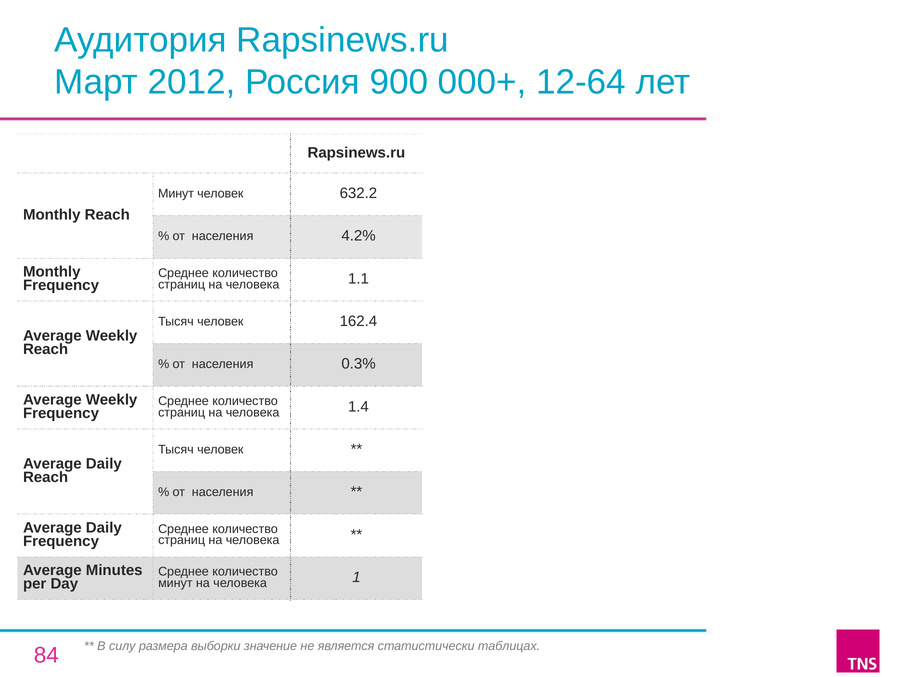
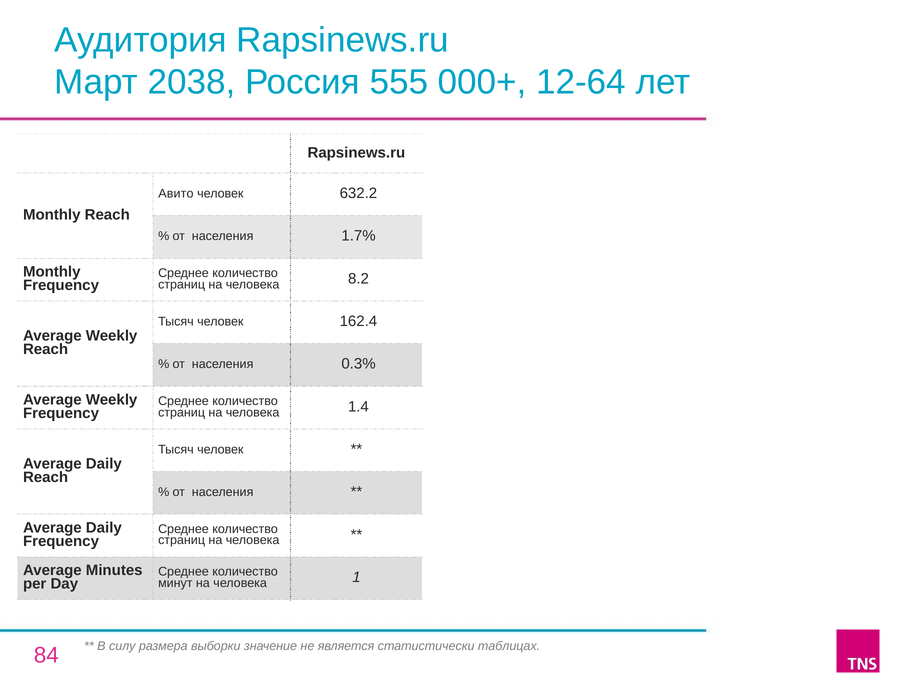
2012: 2012 -> 2038
900: 900 -> 555
Минут at (176, 194): Минут -> Авито
4.2%: 4.2% -> 1.7%
1.1: 1.1 -> 8.2
